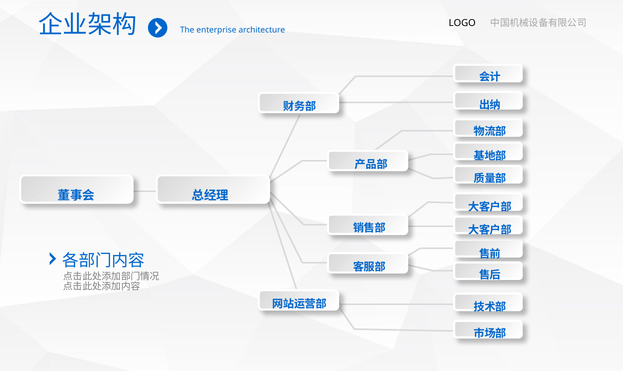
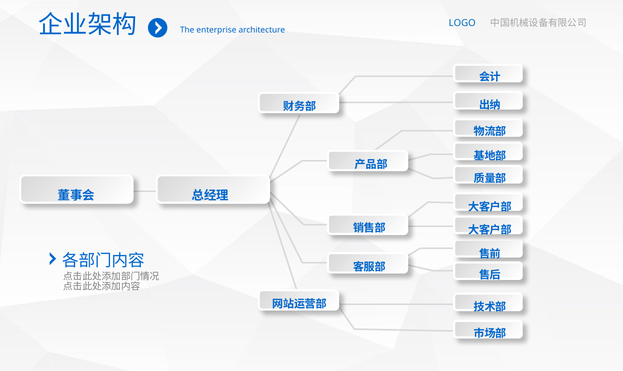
LOGO colour: black -> blue
